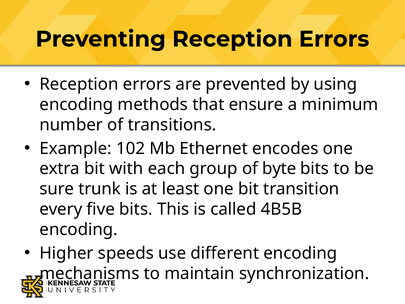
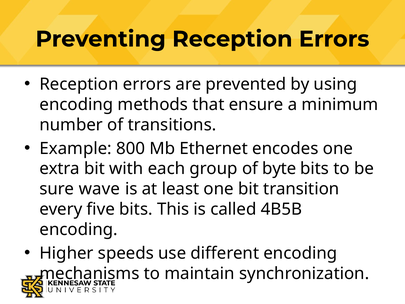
102: 102 -> 800
trunk: trunk -> wave
